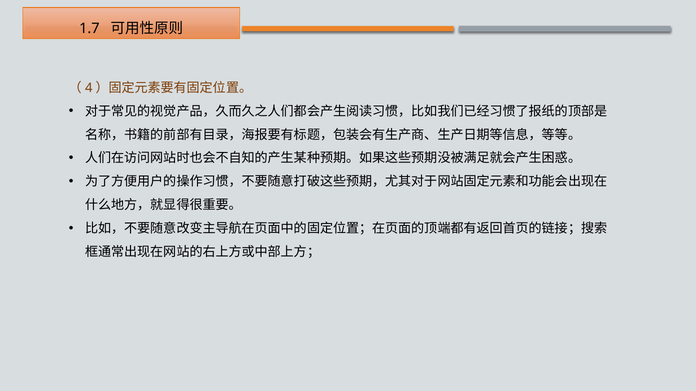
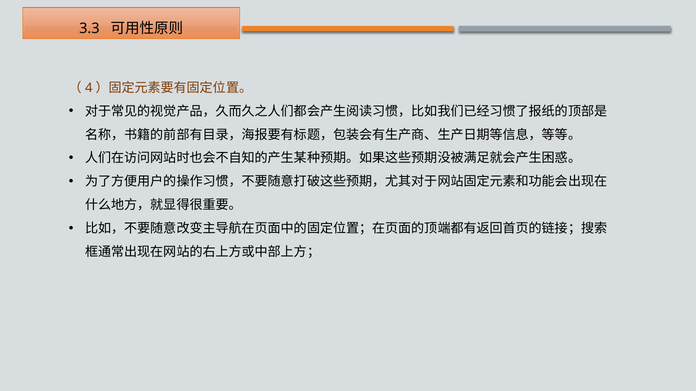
1.7: 1.7 -> 3.3
